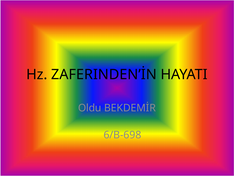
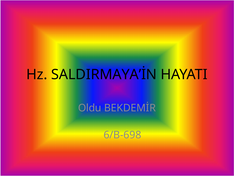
ZAFERINDEN’İN: ZAFERINDEN’İN -> SALDIRMAYA’İN
